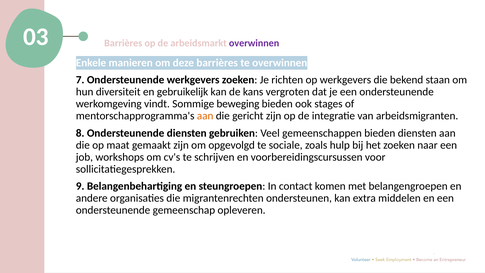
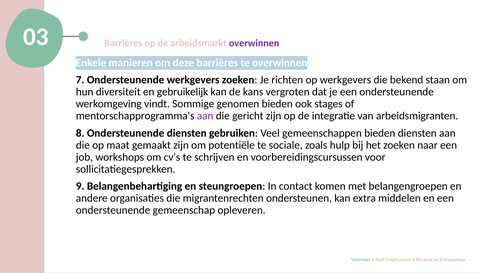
beweging: beweging -> genomen
aan at (205, 116) colour: orange -> purple
opgevolgd: opgevolgd -> potentiële
